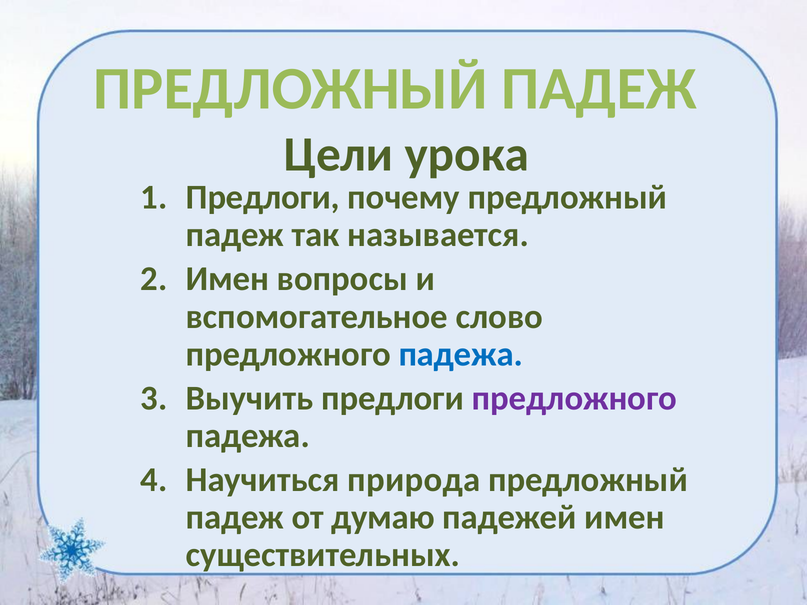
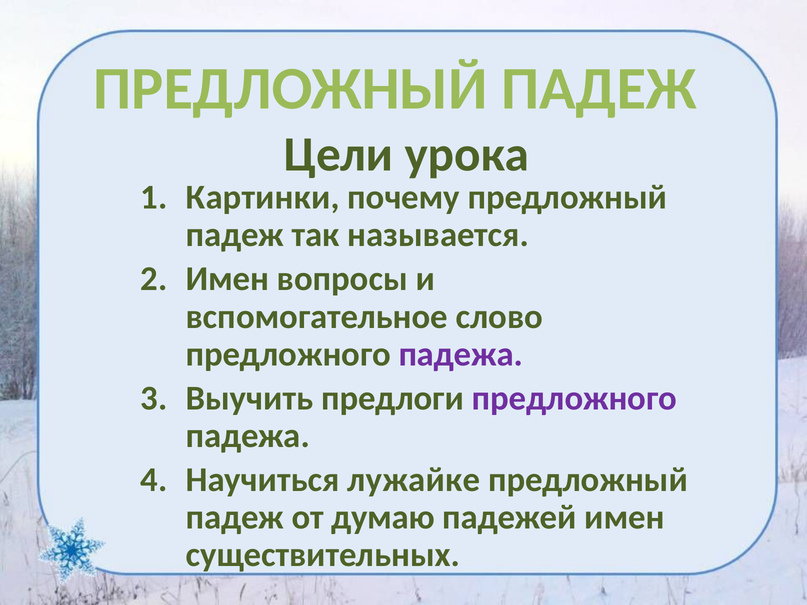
Предлоги at (263, 198): Предлоги -> Картинки
падежа at (461, 354) colour: blue -> purple
природа: природа -> лужайке
